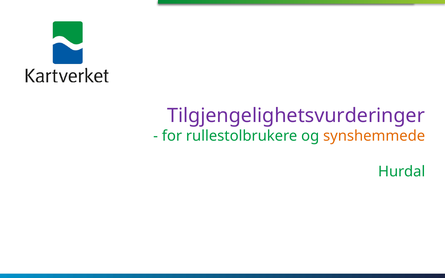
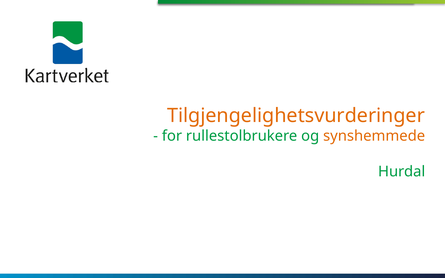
Tilgjengelighetsvurderinger colour: purple -> orange
